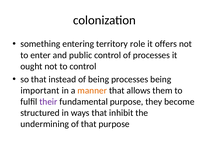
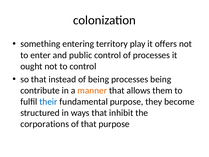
role: role -> play
important: important -> contribute
their colour: purple -> blue
undermining: undermining -> corporations
